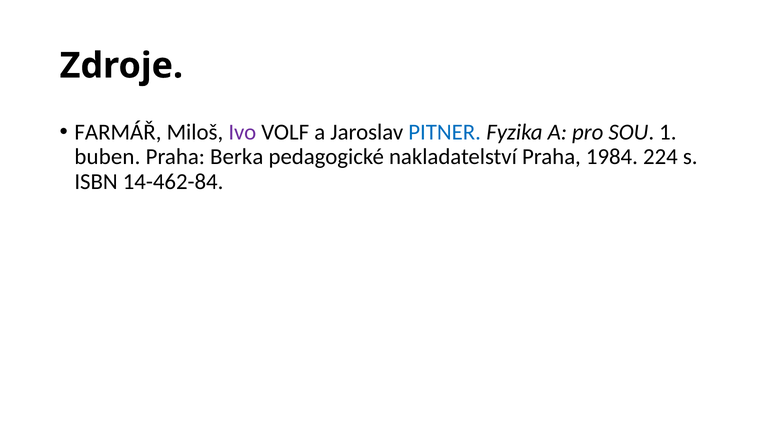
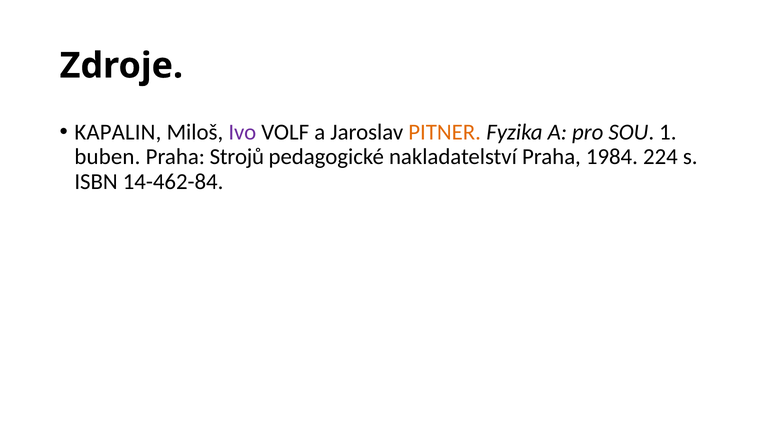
FARMÁŘ: FARMÁŘ -> KAPALIN
PITNER colour: blue -> orange
Berka: Berka -> Strojů
